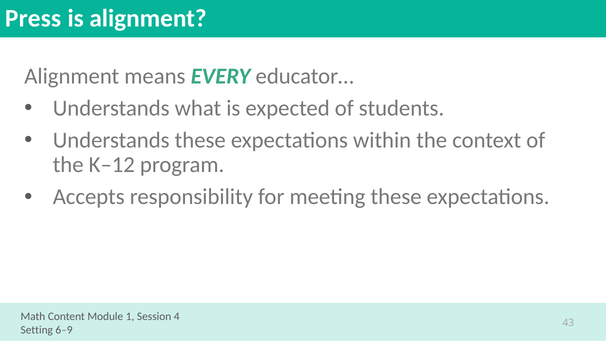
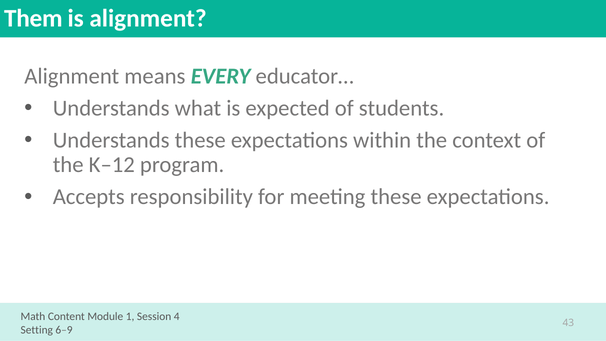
Press: Press -> Them
